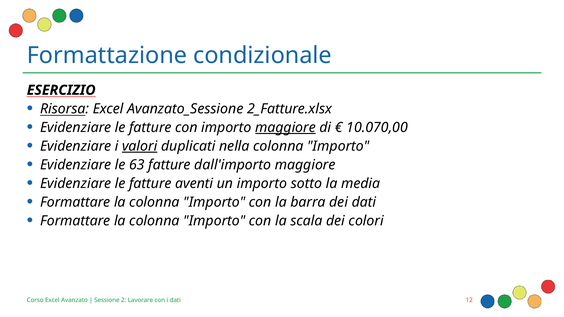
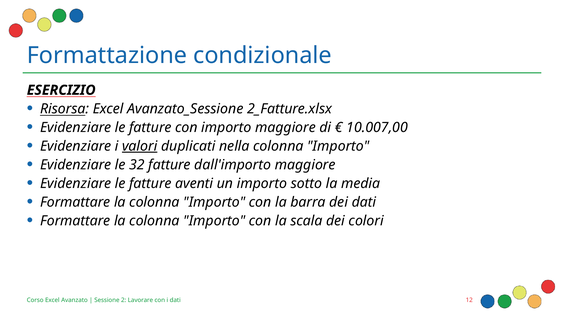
maggiore at (286, 128) underline: present -> none
10.070,00: 10.070,00 -> 10.007,00
63: 63 -> 32
